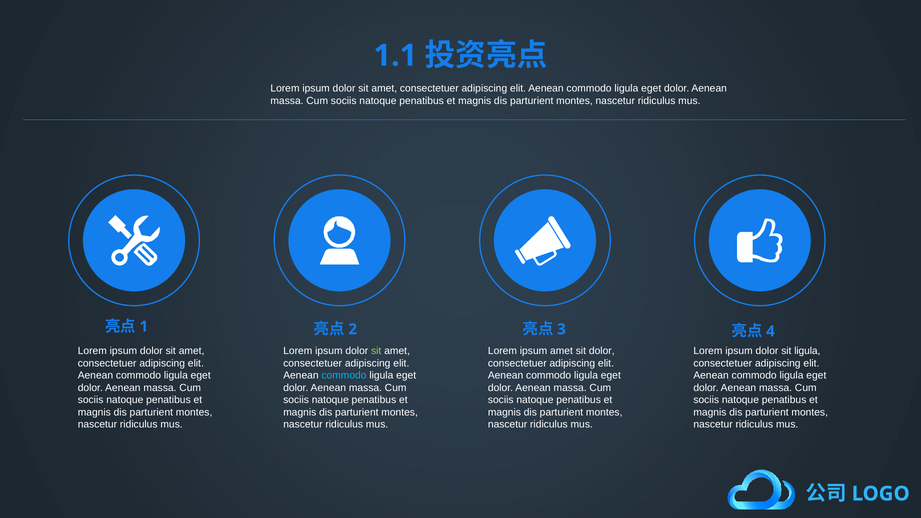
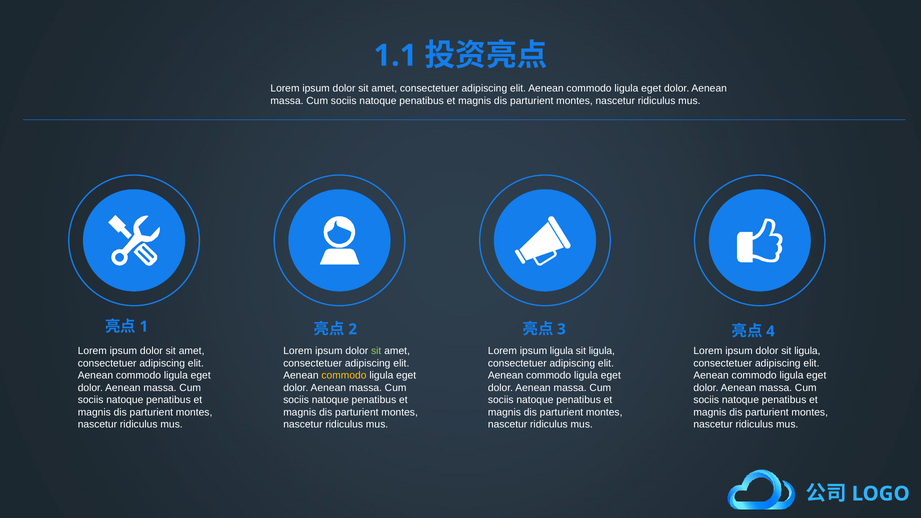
ipsum amet: amet -> ligula
dolor at (602, 351): dolor -> ligula
commodo at (344, 375) colour: light blue -> yellow
